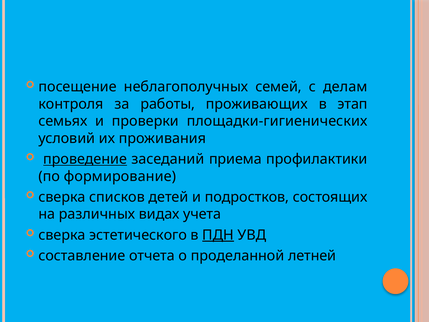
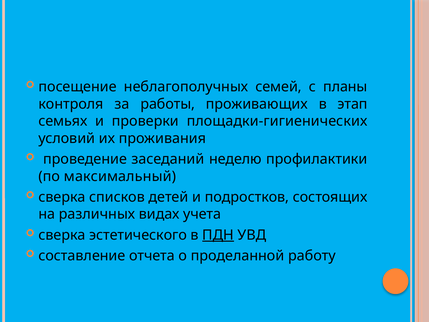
делам: делам -> планы
проведение underline: present -> none
приема: приема -> неделю
формирование: формирование -> максимальный
летней: летней -> работу
